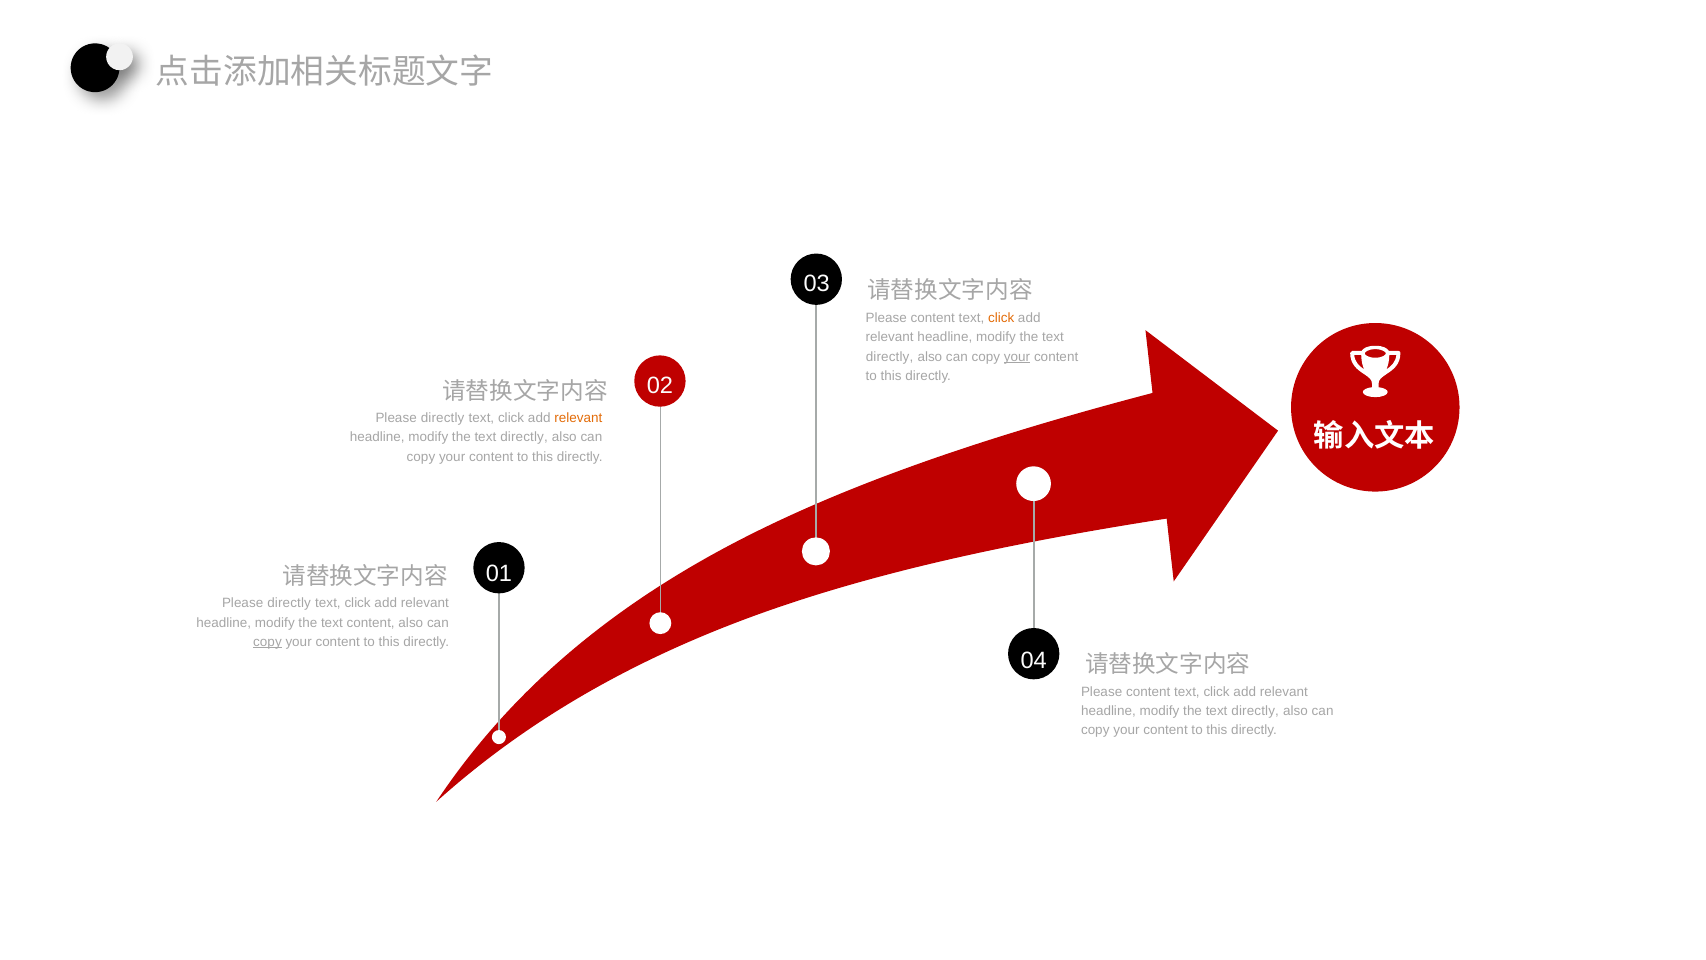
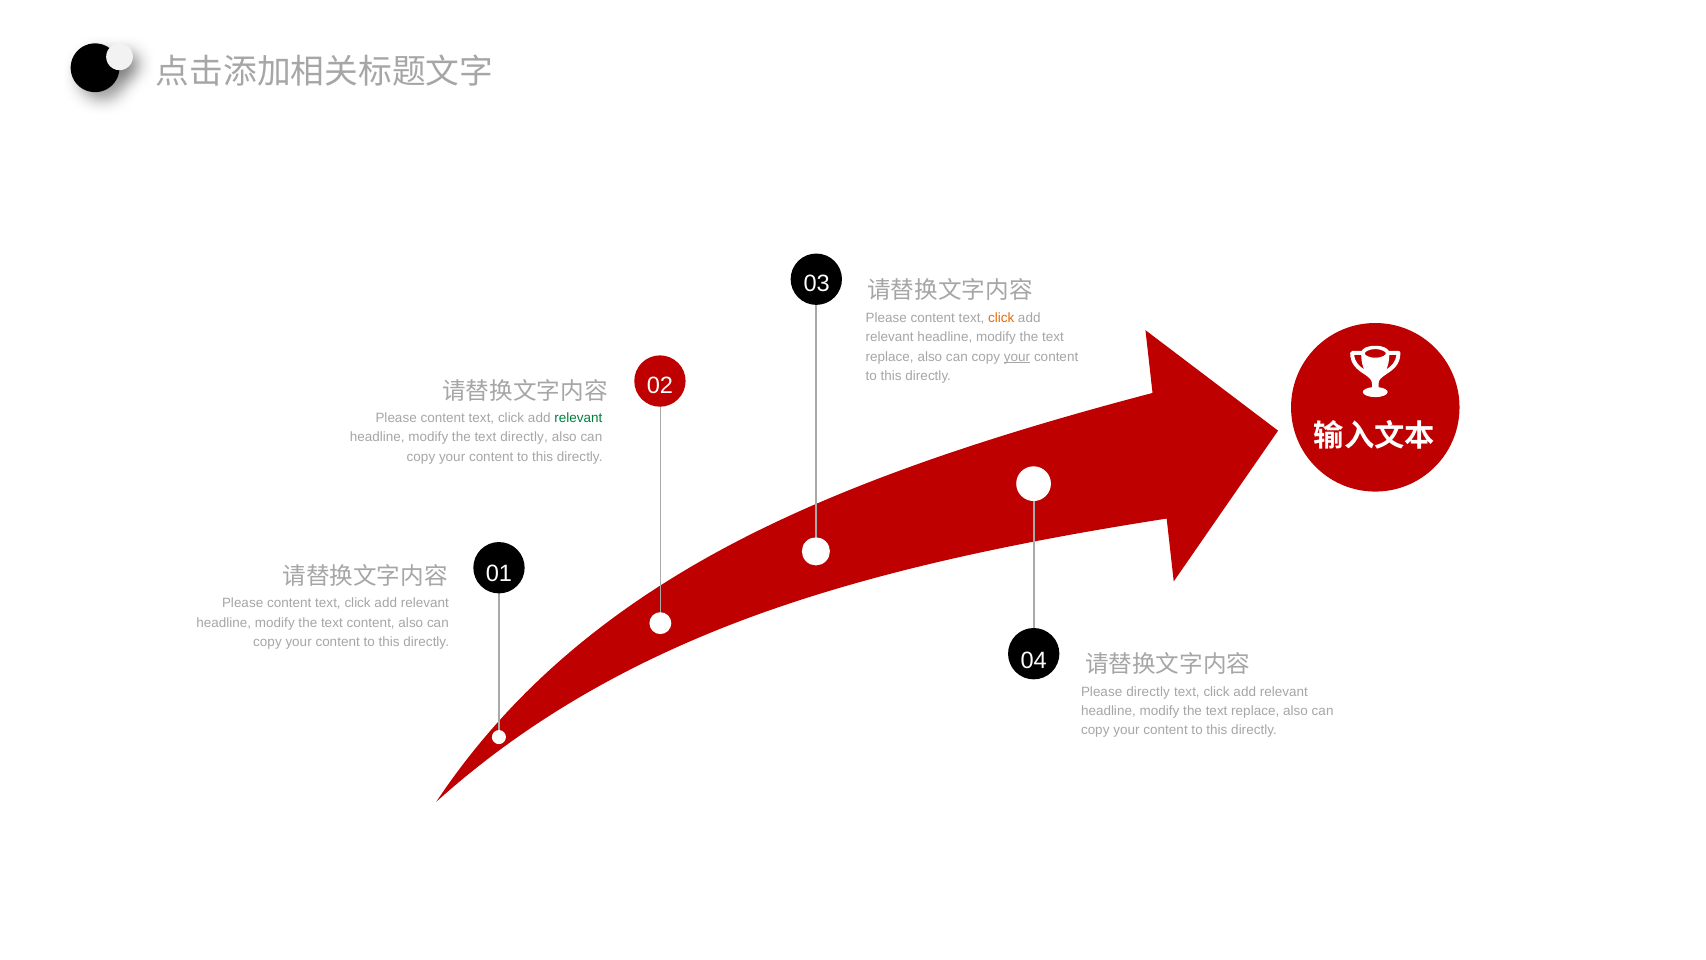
directly at (890, 357): directly -> replace
directly at (443, 418): directly -> content
relevant at (578, 418) colour: orange -> green
directly at (289, 603): directly -> content
copy at (267, 642) underline: present -> none
content at (1148, 691): content -> directly
directly at (1255, 711): directly -> replace
